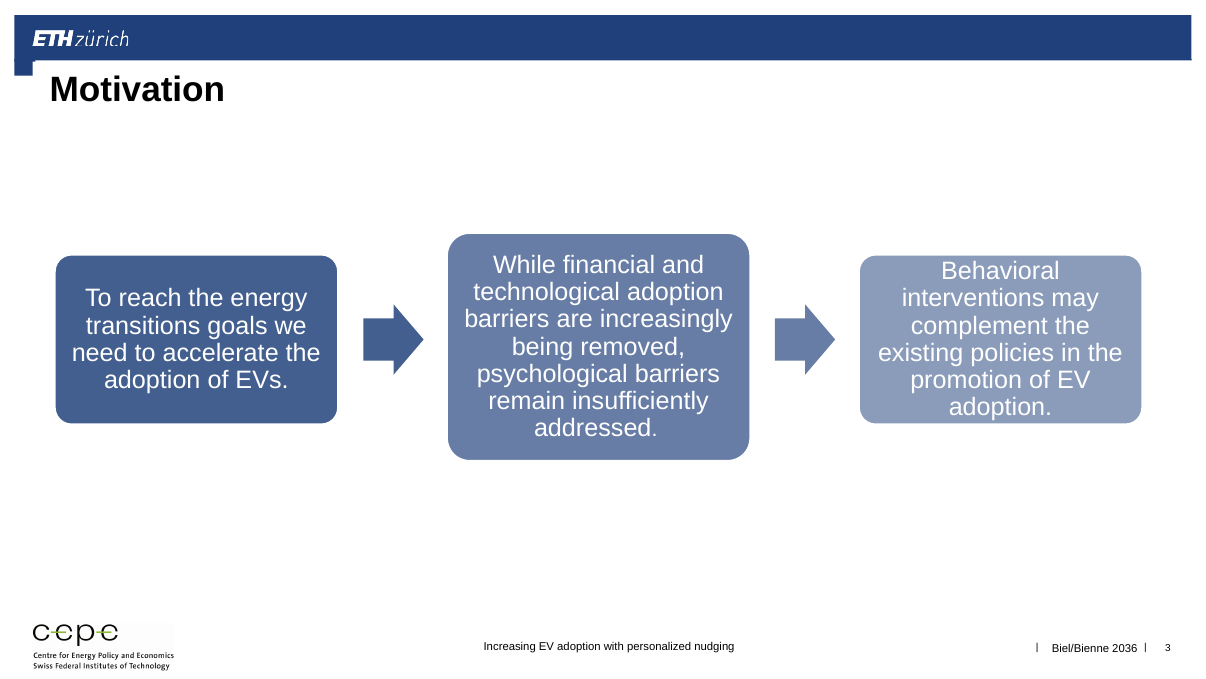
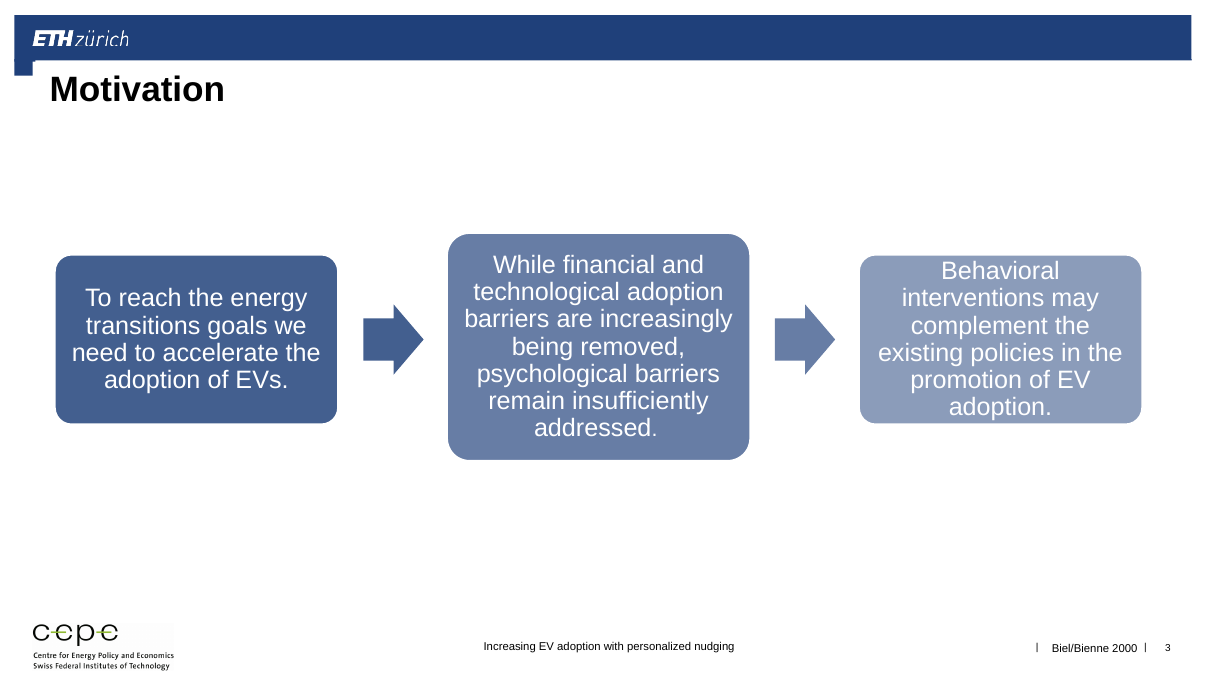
2036: 2036 -> 2000
